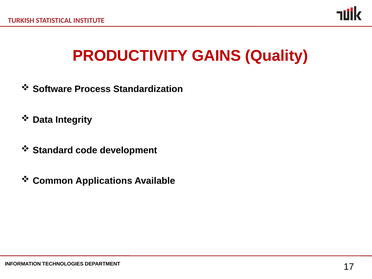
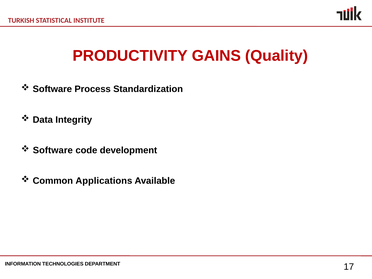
Standard at (53, 150): Standard -> Software
